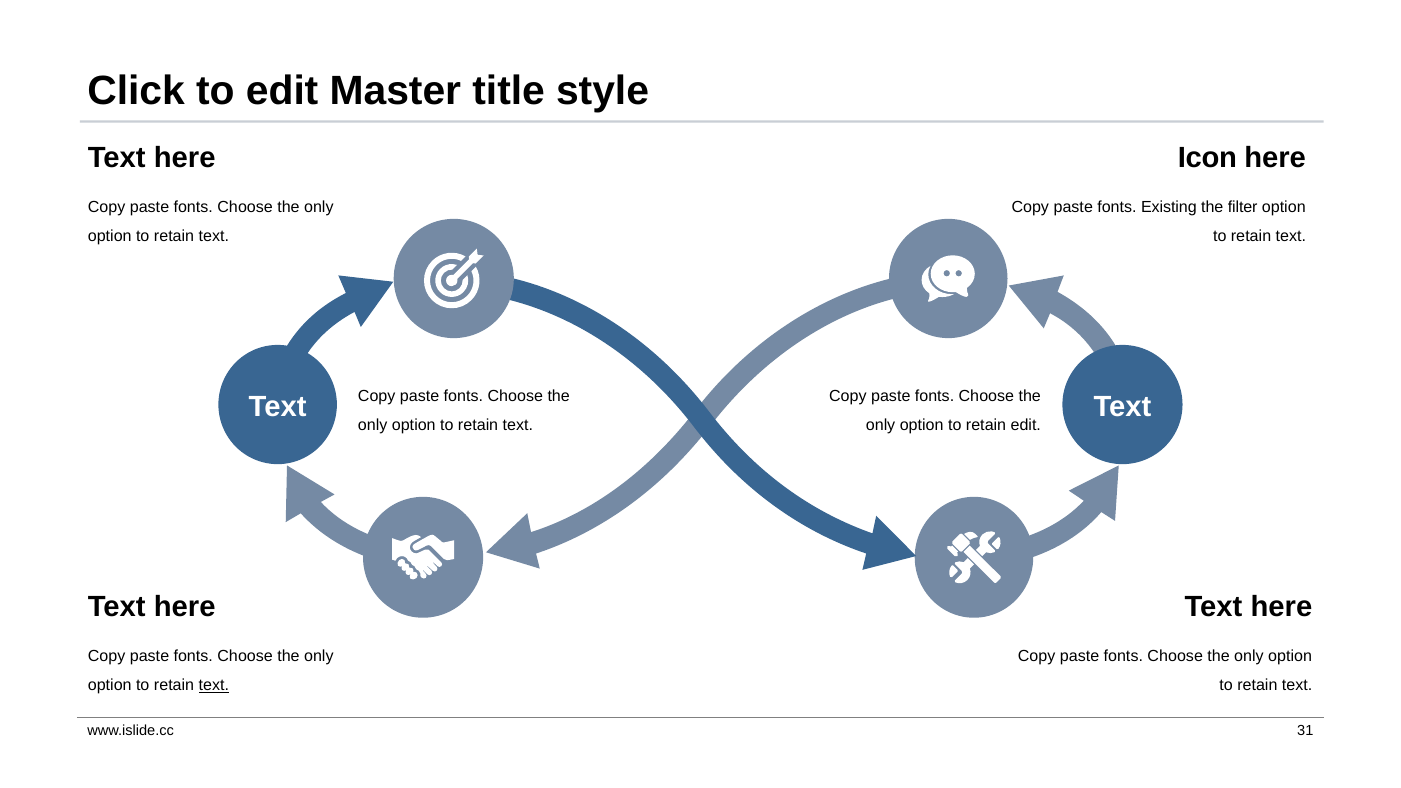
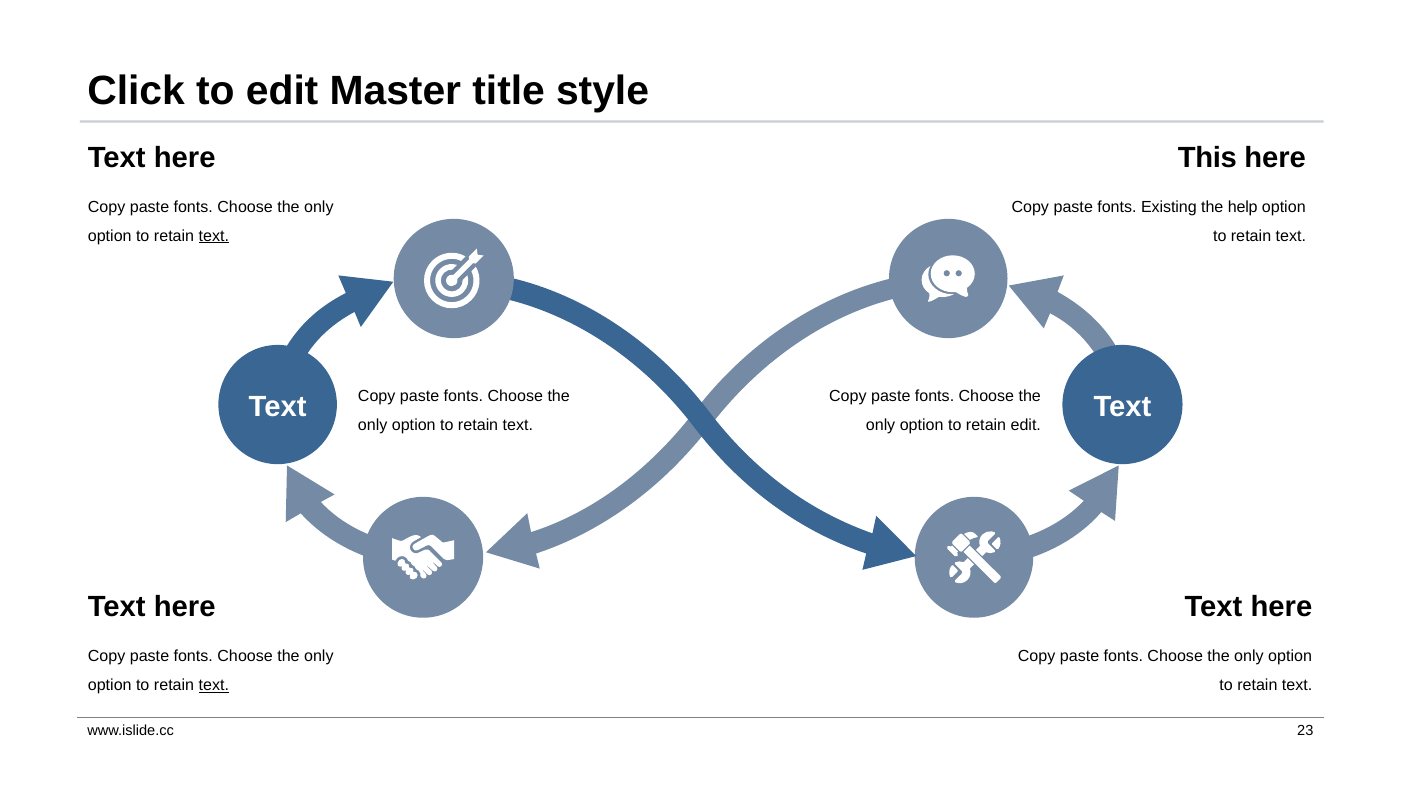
Icon: Icon -> This
filter: filter -> help
text at (214, 236) underline: none -> present
31: 31 -> 23
